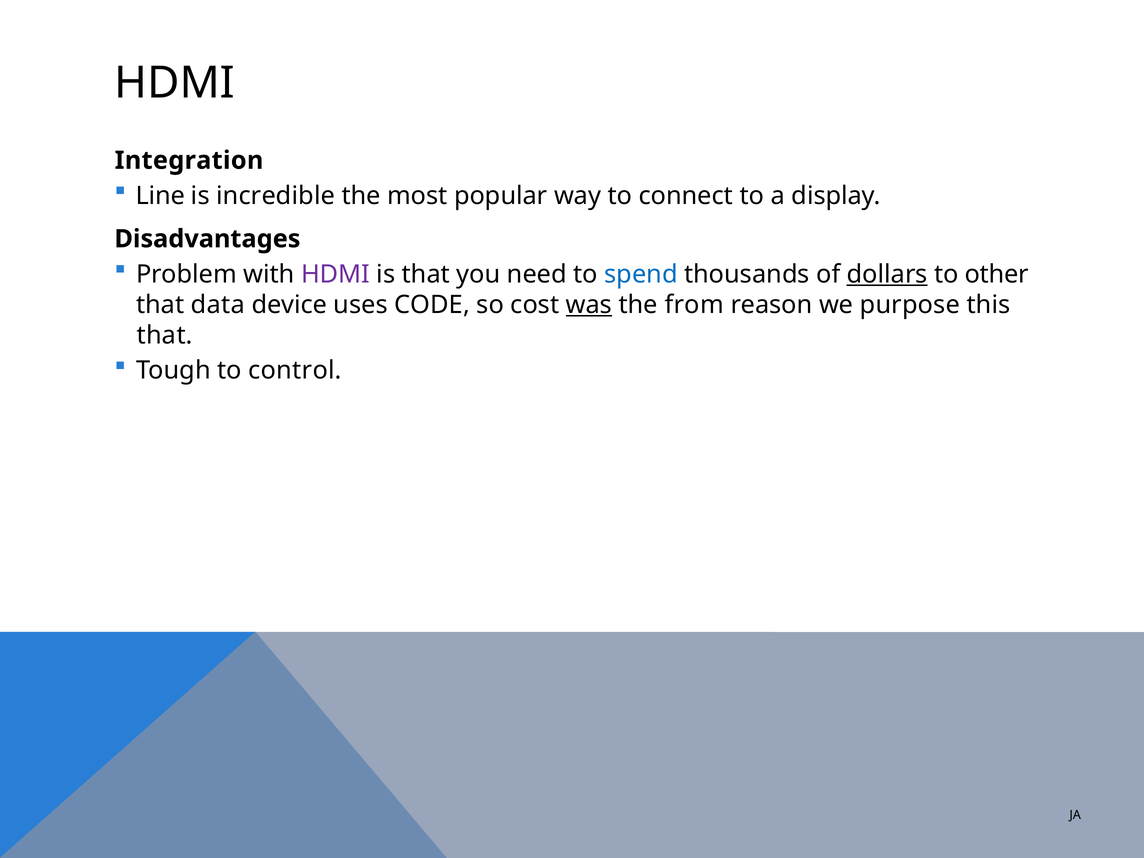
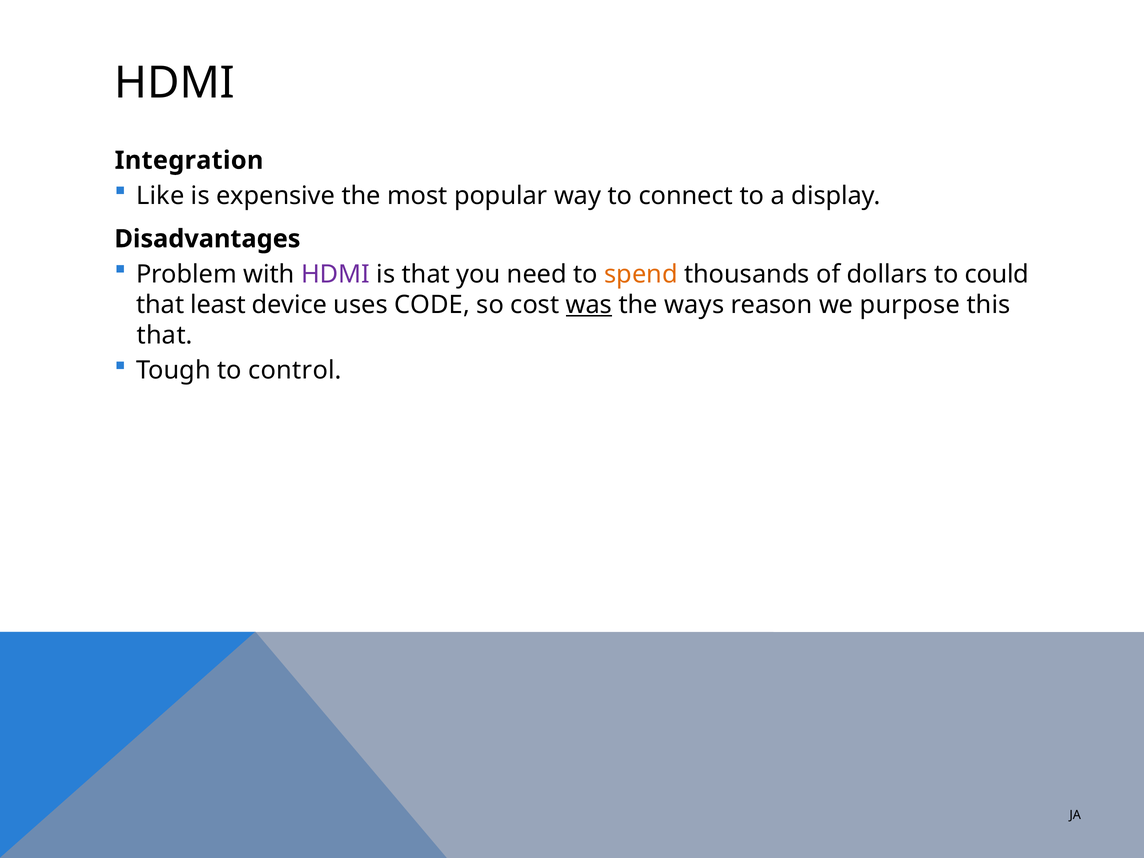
Line: Line -> Like
incredible: incredible -> expensive
spend colour: blue -> orange
dollars underline: present -> none
other: other -> could
data: data -> least
from: from -> ways
